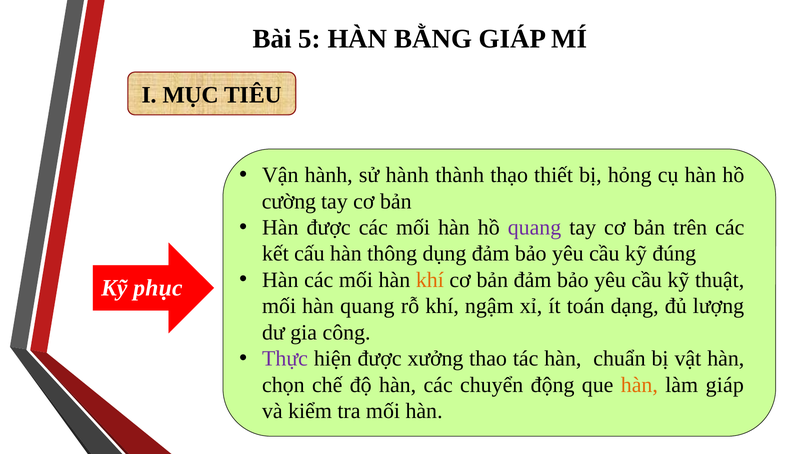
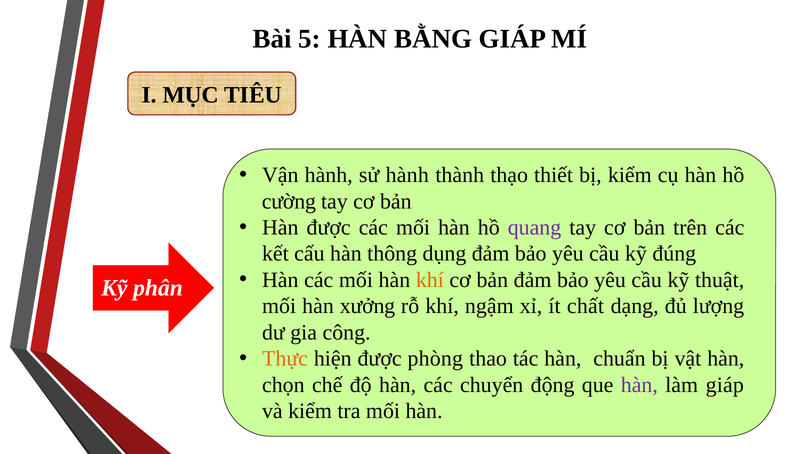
bị hỏng: hỏng -> kiểm
phục: phục -> phân
hàn quang: quang -> xưởng
toán: toán -> chất
Thực colour: purple -> orange
xưởng: xưởng -> phòng
hàn at (639, 385) colour: orange -> purple
